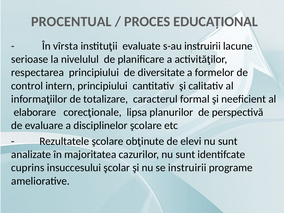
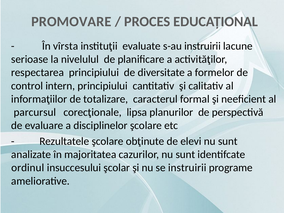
PROCENTUAL: PROCENTUAL -> PROMOVARE
elaborare: elaborare -> parcursul
cuprins: cuprins -> ordinul
